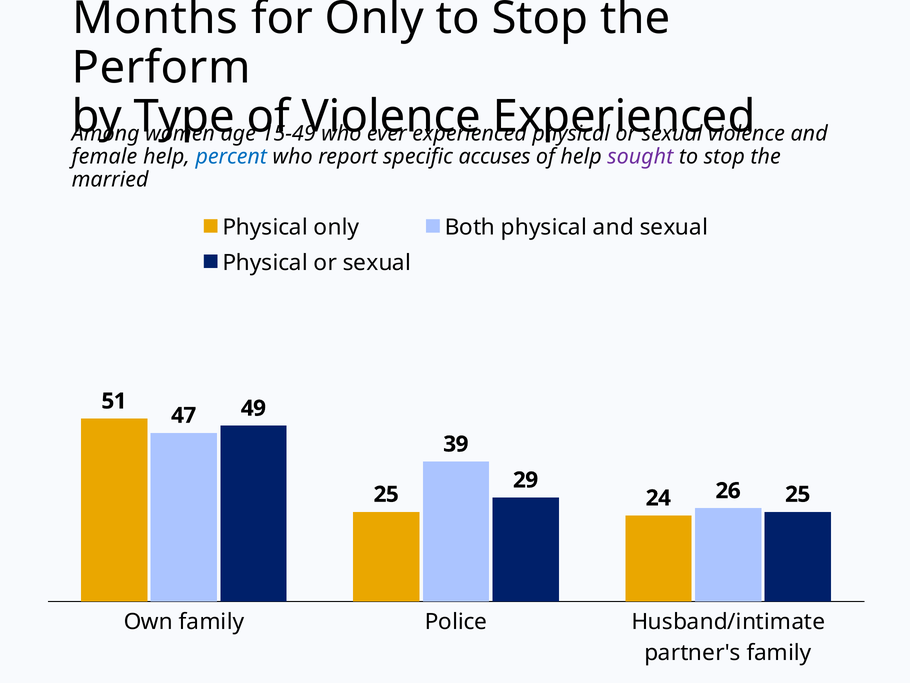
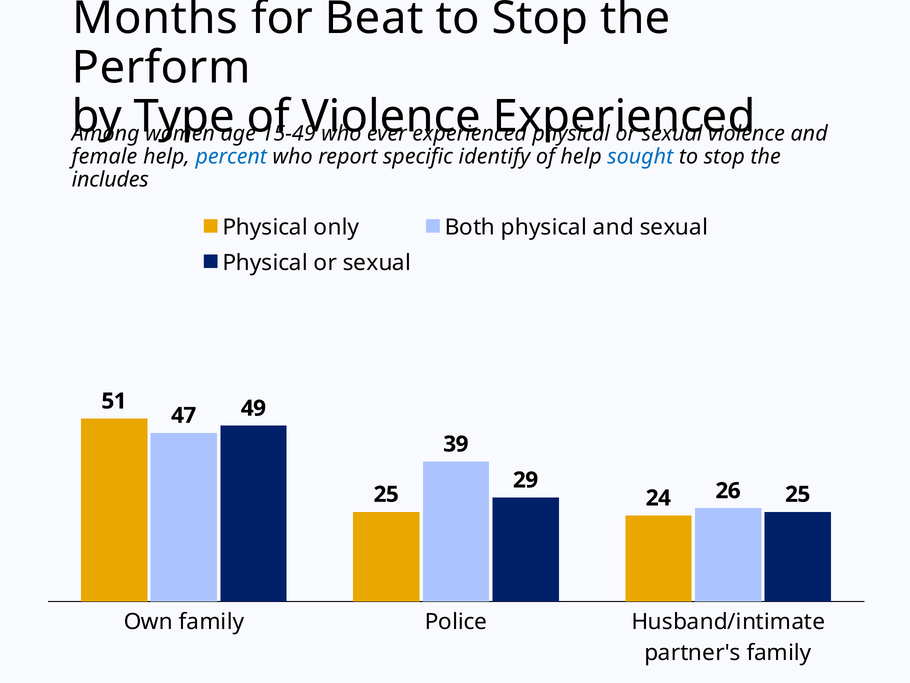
for Only: Only -> Beat
accuses: accuses -> identify
sought colour: purple -> blue
married: married -> includes
